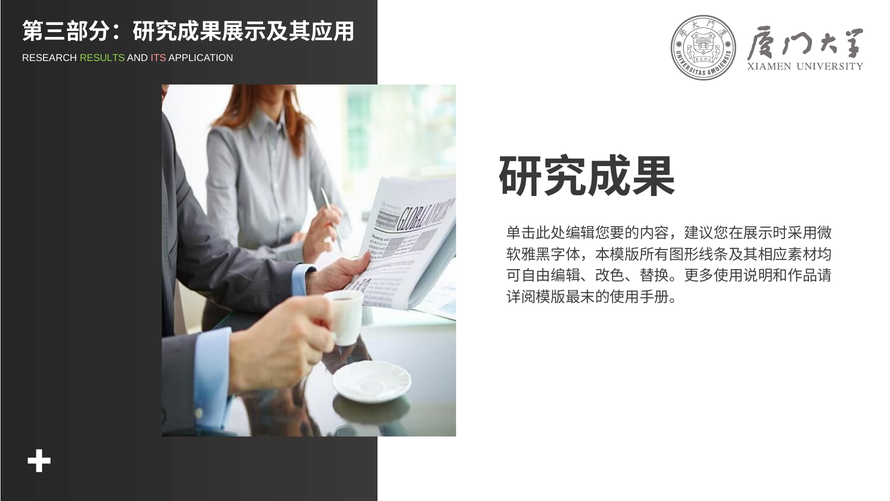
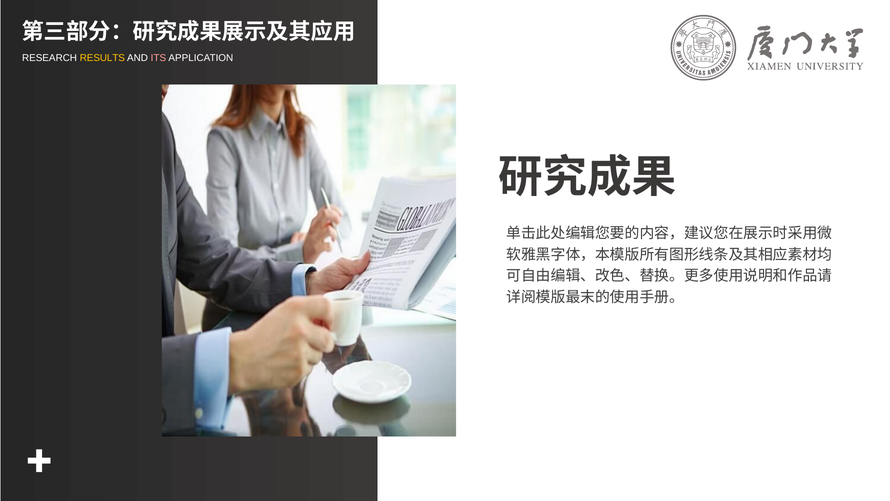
RESULTS colour: light green -> yellow
